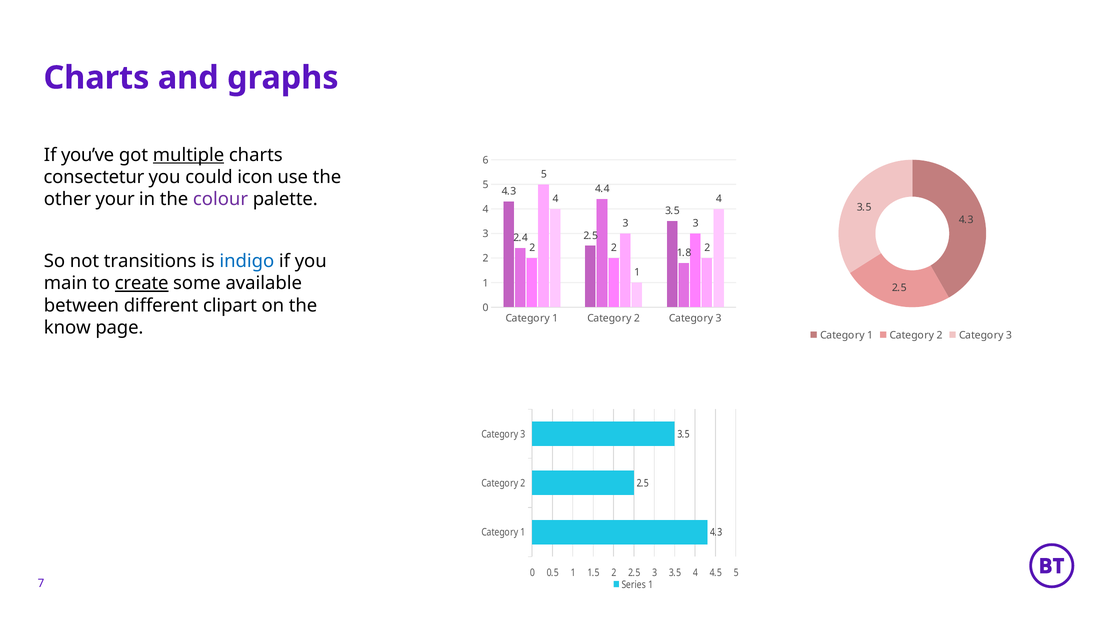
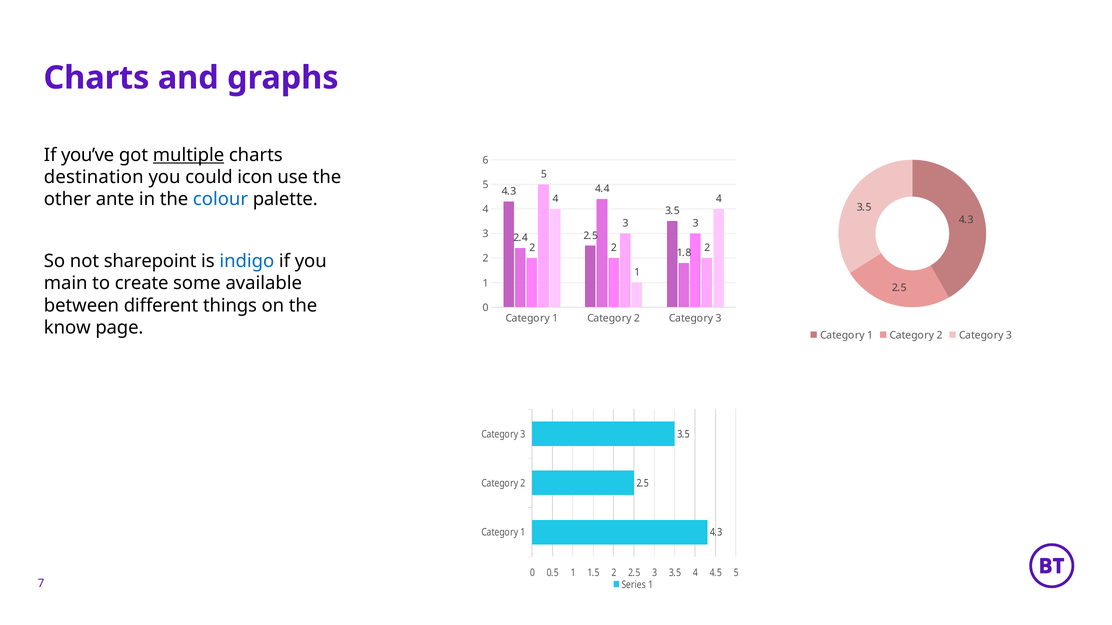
consectetur: consectetur -> destination
your: your -> ante
colour colour: purple -> blue
transitions: transitions -> sharepoint
create underline: present -> none
clipart: clipart -> things
